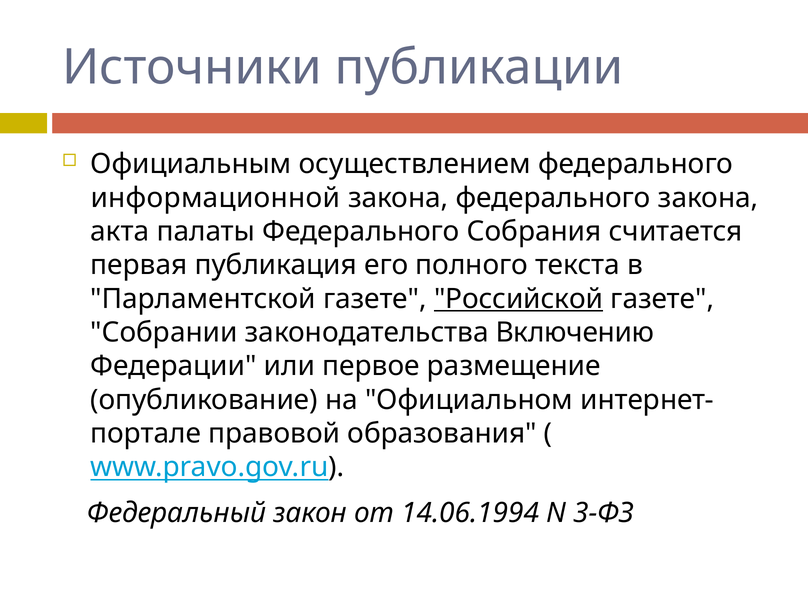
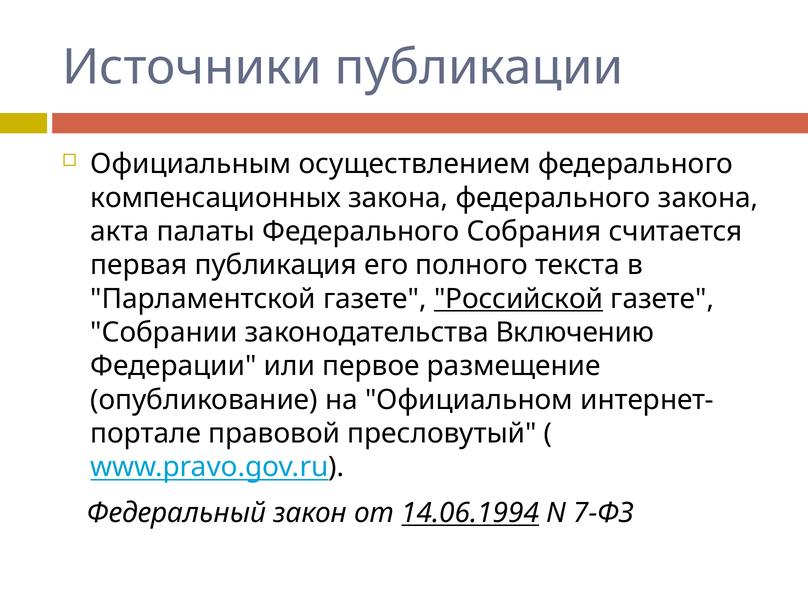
информационной: информационной -> компенсационных
образования: образования -> пресловутый
14.06.1994 underline: none -> present
3-ФЗ: 3-ФЗ -> 7-ФЗ
